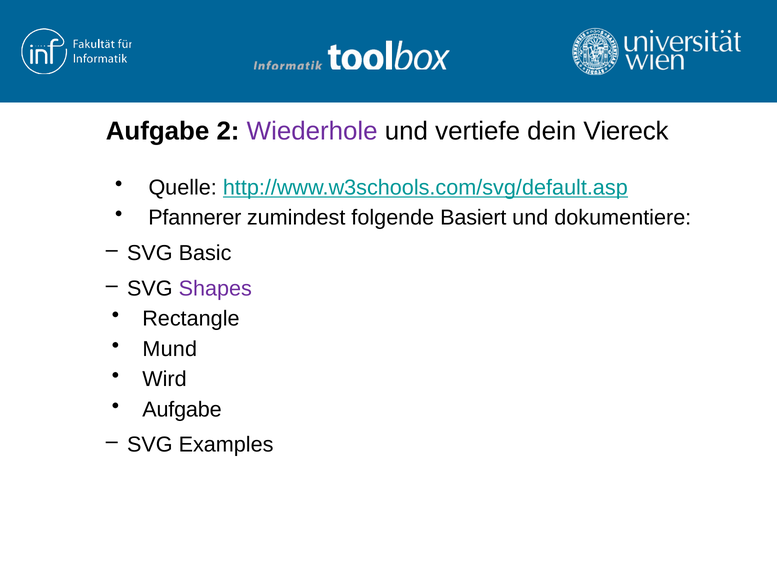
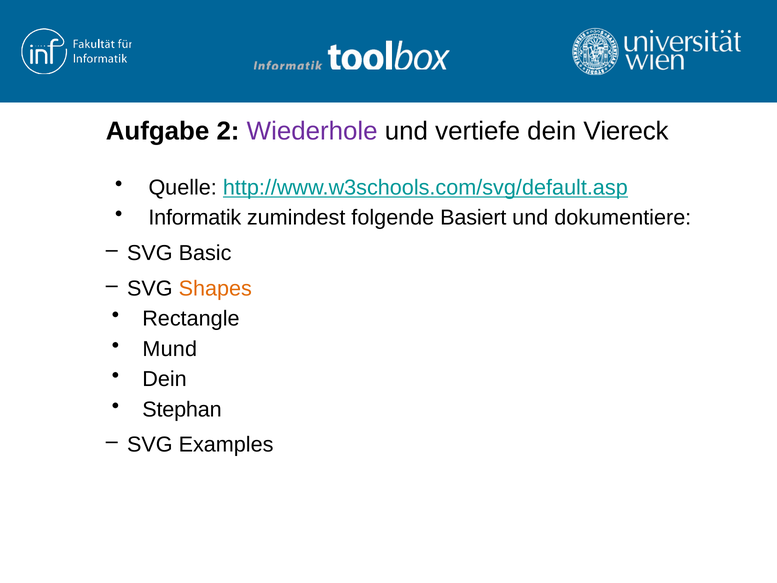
Pfannerer: Pfannerer -> Informatik
Shapes colour: purple -> orange
Wird at (164, 379): Wird -> Dein
Aufgabe at (182, 409): Aufgabe -> Stephan
